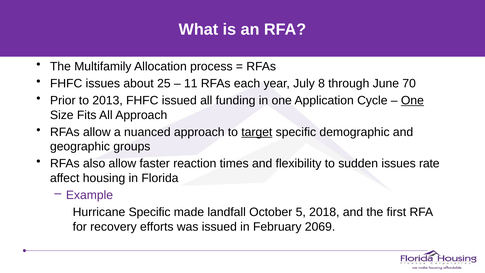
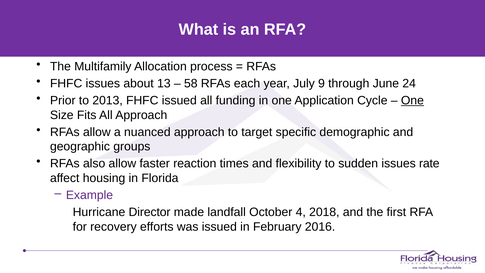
25: 25 -> 13
11: 11 -> 58
8: 8 -> 9
70: 70 -> 24
target underline: present -> none
Hurricane Specific: Specific -> Director
5: 5 -> 4
2069: 2069 -> 2016
